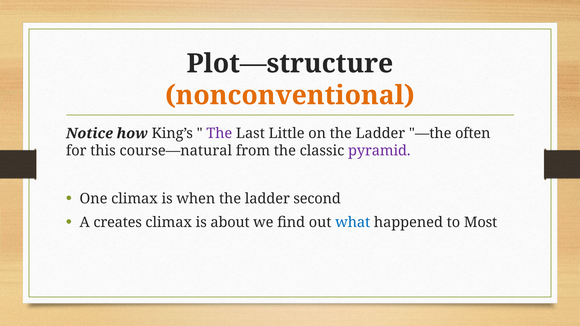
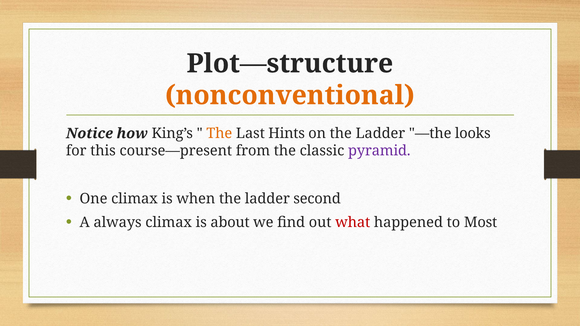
The at (219, 134) colour: purple -> orange
Little: Little -> Hints
often: often -> looks
course—natural: course—natural -> course—present
creates: creates -> always
what colour: blue -> red
